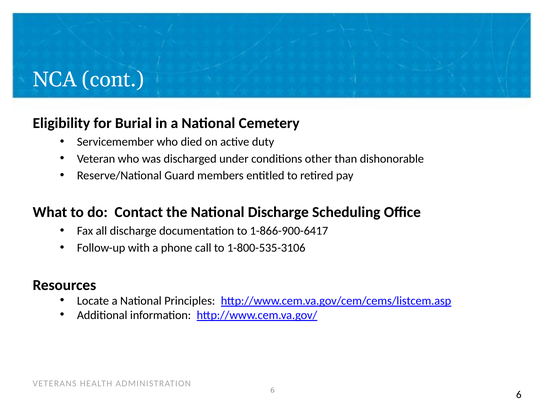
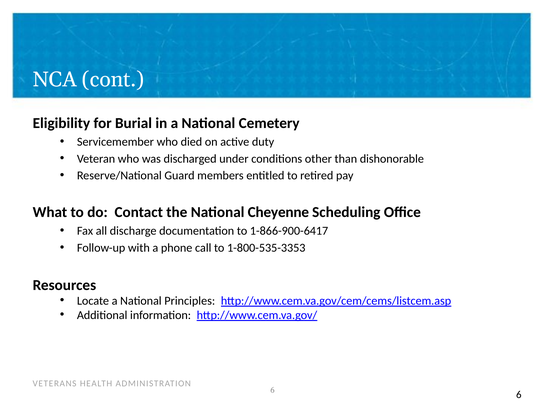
National Discharge: Discharge -> Cheyenne
1-800-535-3106: 1-800-535-3106 -> 1-800-535-3353
